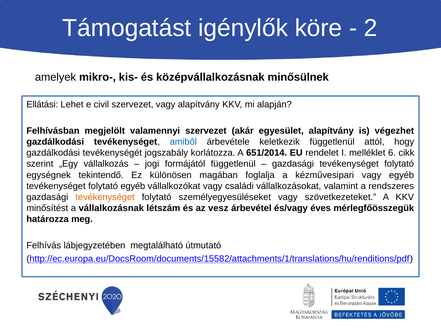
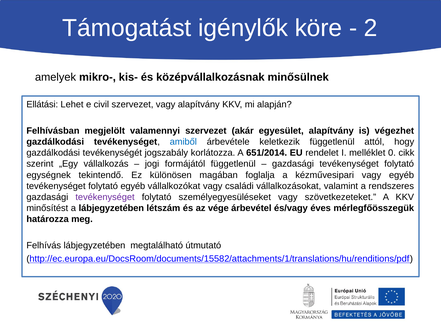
6: 6 -> 0
tevékenységet at (105, 197) colour: orange -> purple
a vállalkozásnak: vállalkozásnak -> lábjegyzetében
vesz: vesz -> vége
